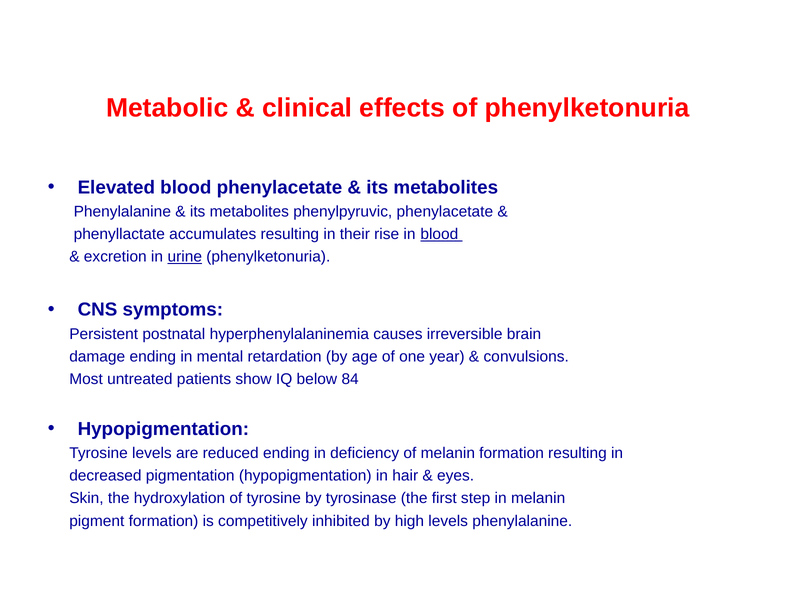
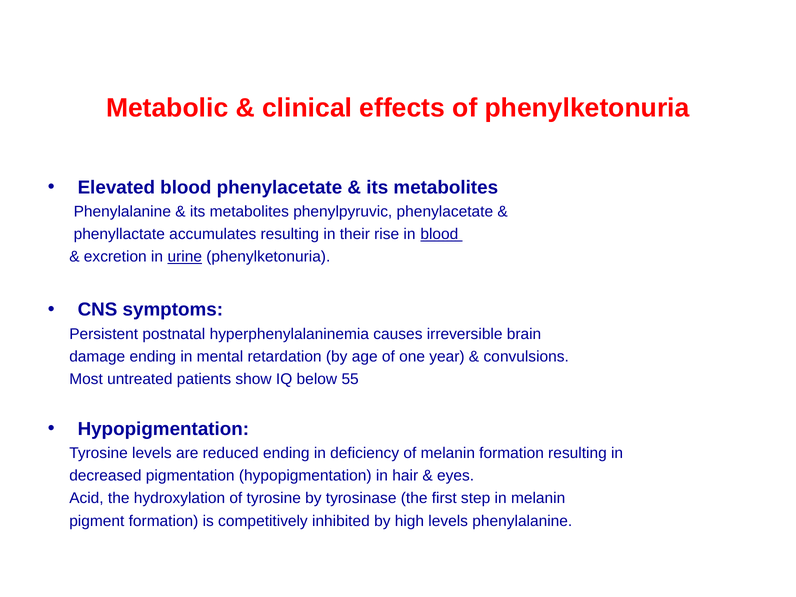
84: 84 -> 55
Skin: Skin -> Acid
